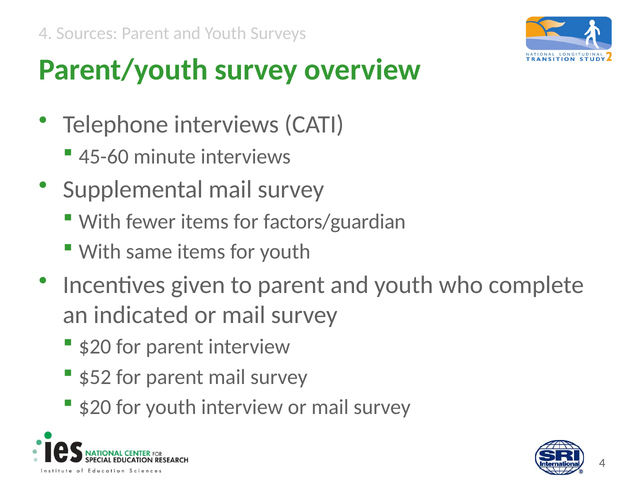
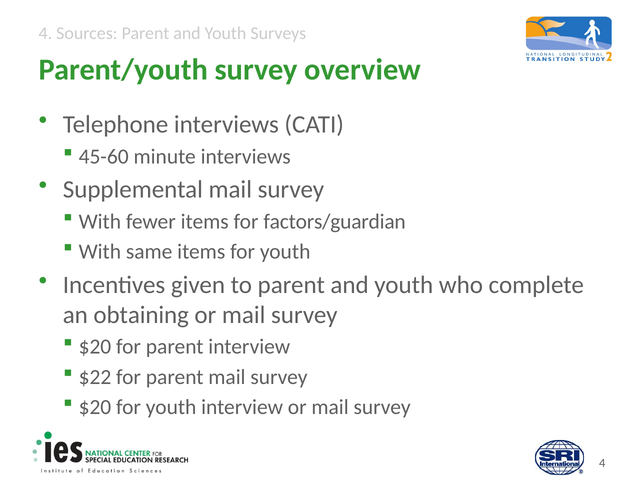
indicated: indicated -> obtaining
$52: $52 -> $22
